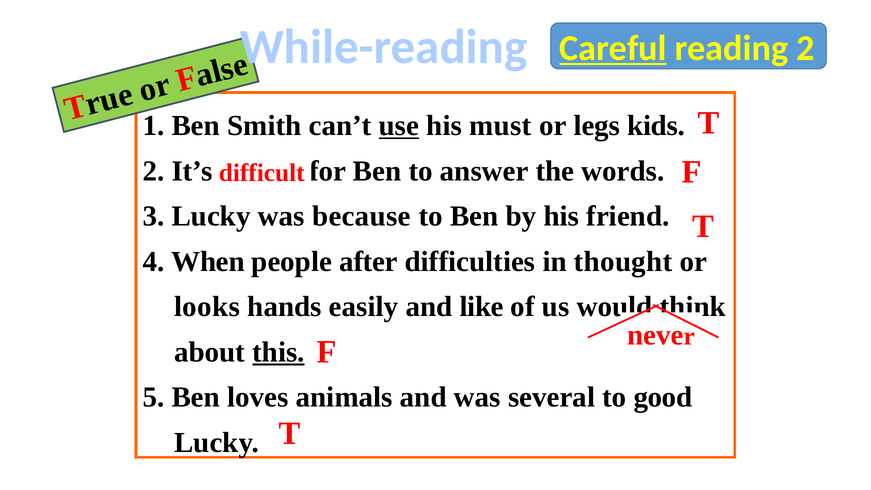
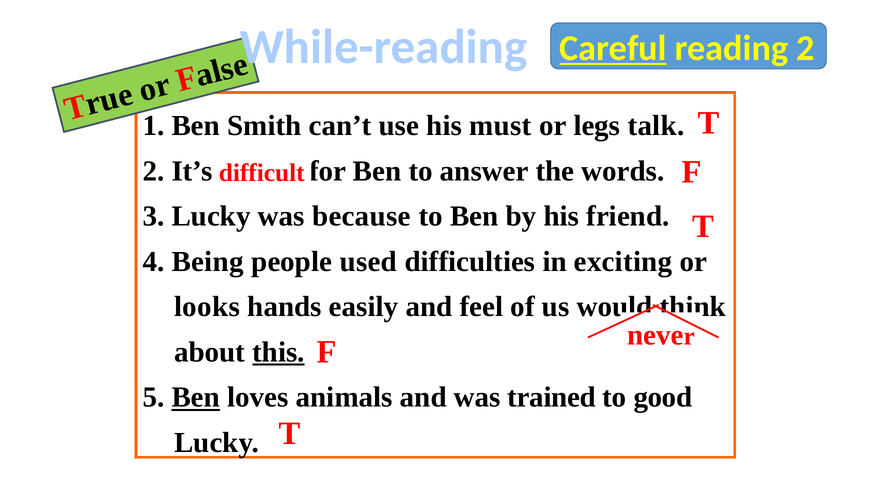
use underline: present -> none
kids: kids -> talk
When: When -> Being
after: after -> used
thought: thought -> exciting
like: like -> feel
Ben at (196, 397) underline: none -> present
several: several -> trained
